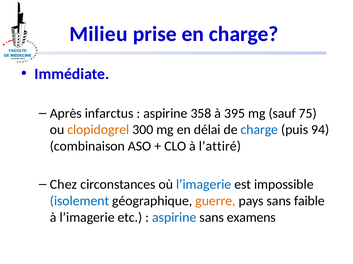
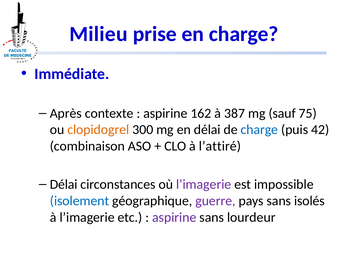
infarctus: infarctus -> contexte
358: 358 -> 162
395: 395 -> 387
94: 94 -> 42
Chez at (64, 185): Chez -> Délai
l’imagerie at (204, 185) colour: blue -> purple
guerre colour: orange -> purple
faible: faible -> isolés
aspirine at (174, 218) colour: blue -> purple
examens: examens -> lourdeur
